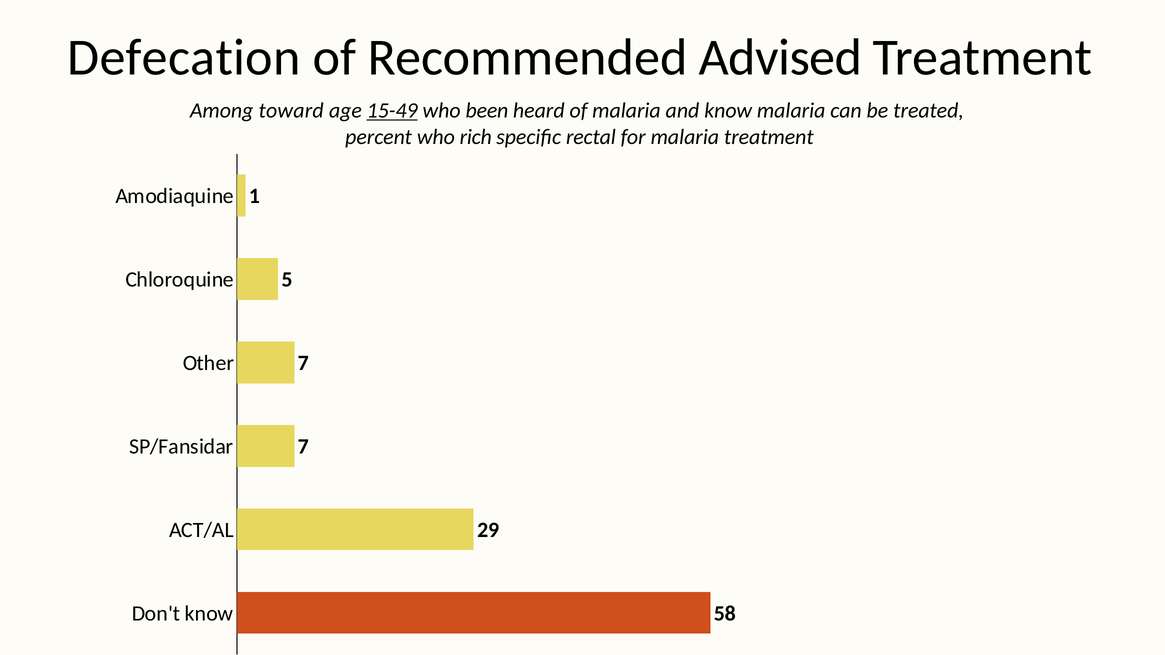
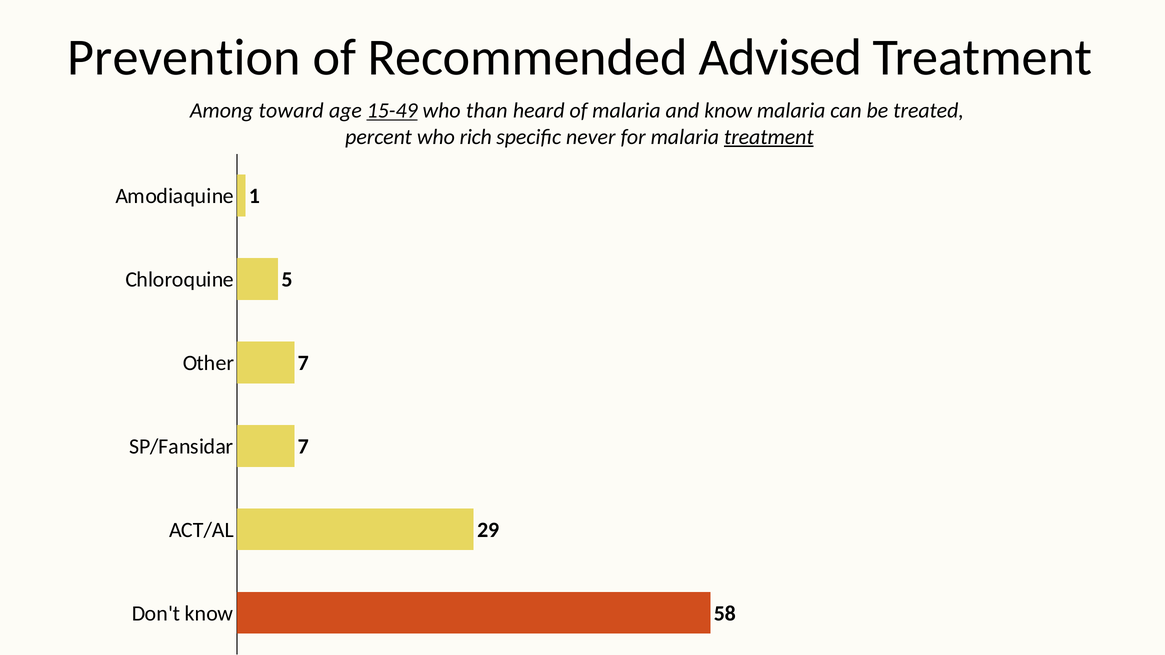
Defecation: Defecation -> Prevention
been: been -> than
rectal: rectal -> never
treatment at (769, 137) underline: none -> present
